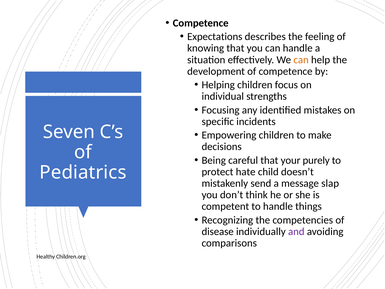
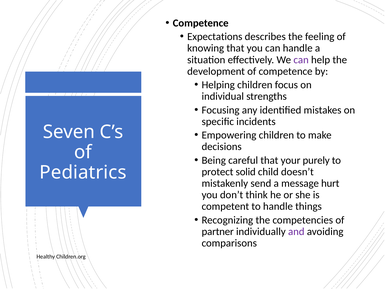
can at (301, 60) colour: orange -> purple
hate: hate -> solid
slap: slap -> hurt
disease: disease -> partner
